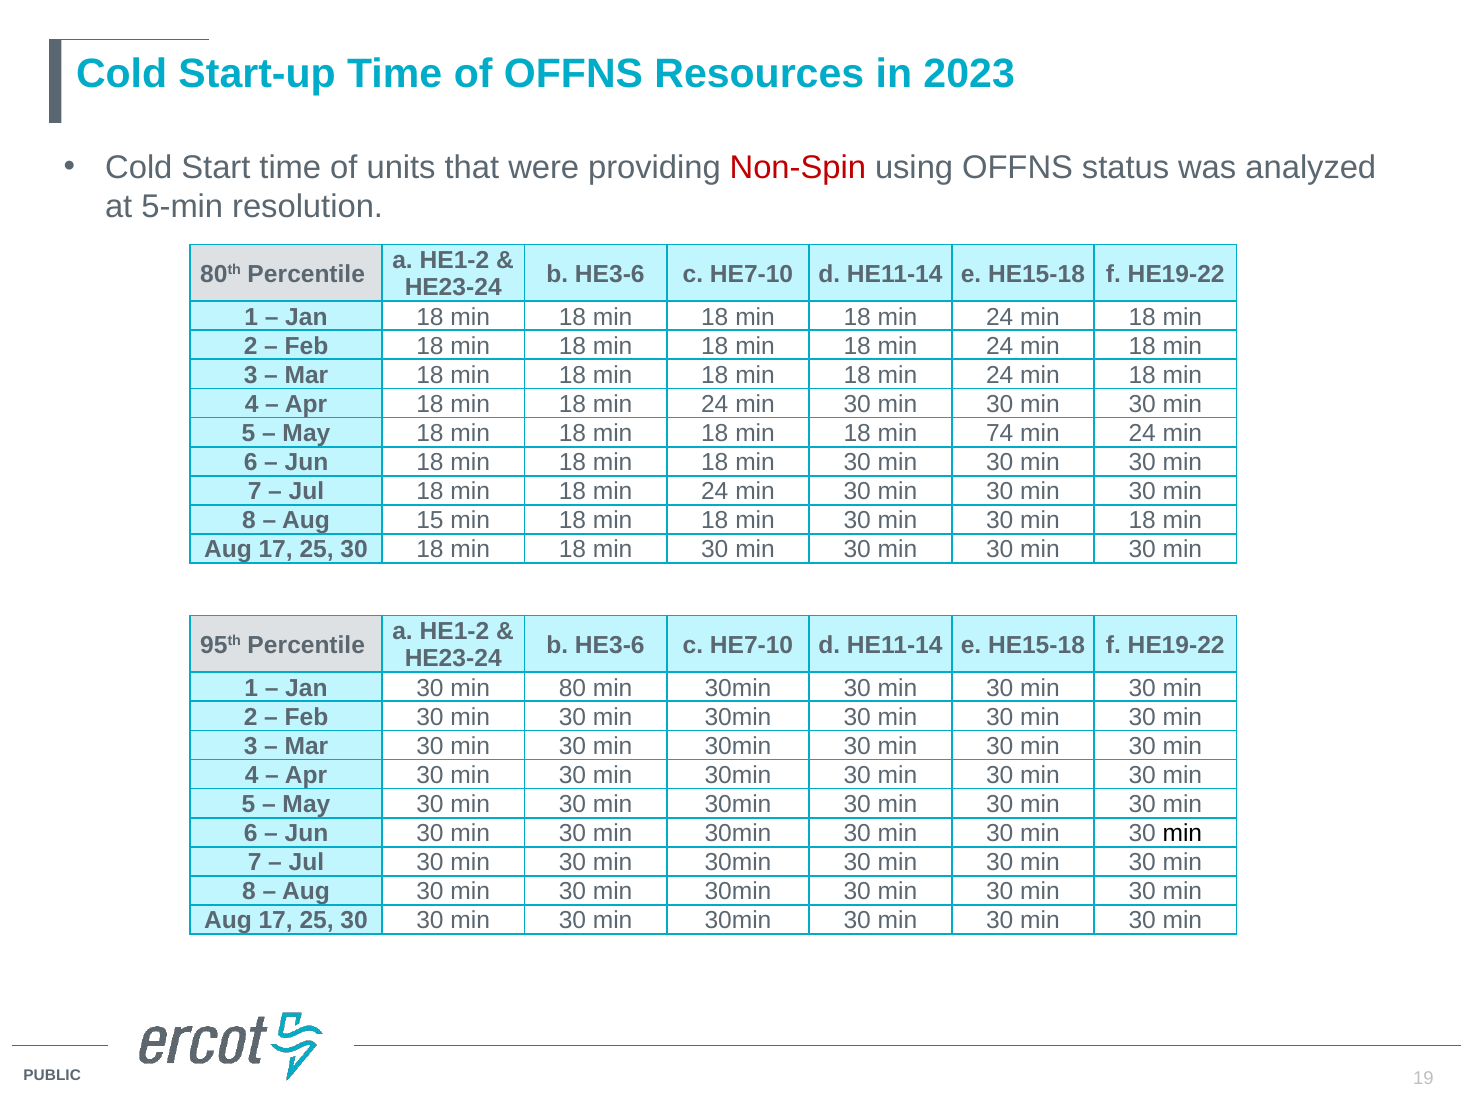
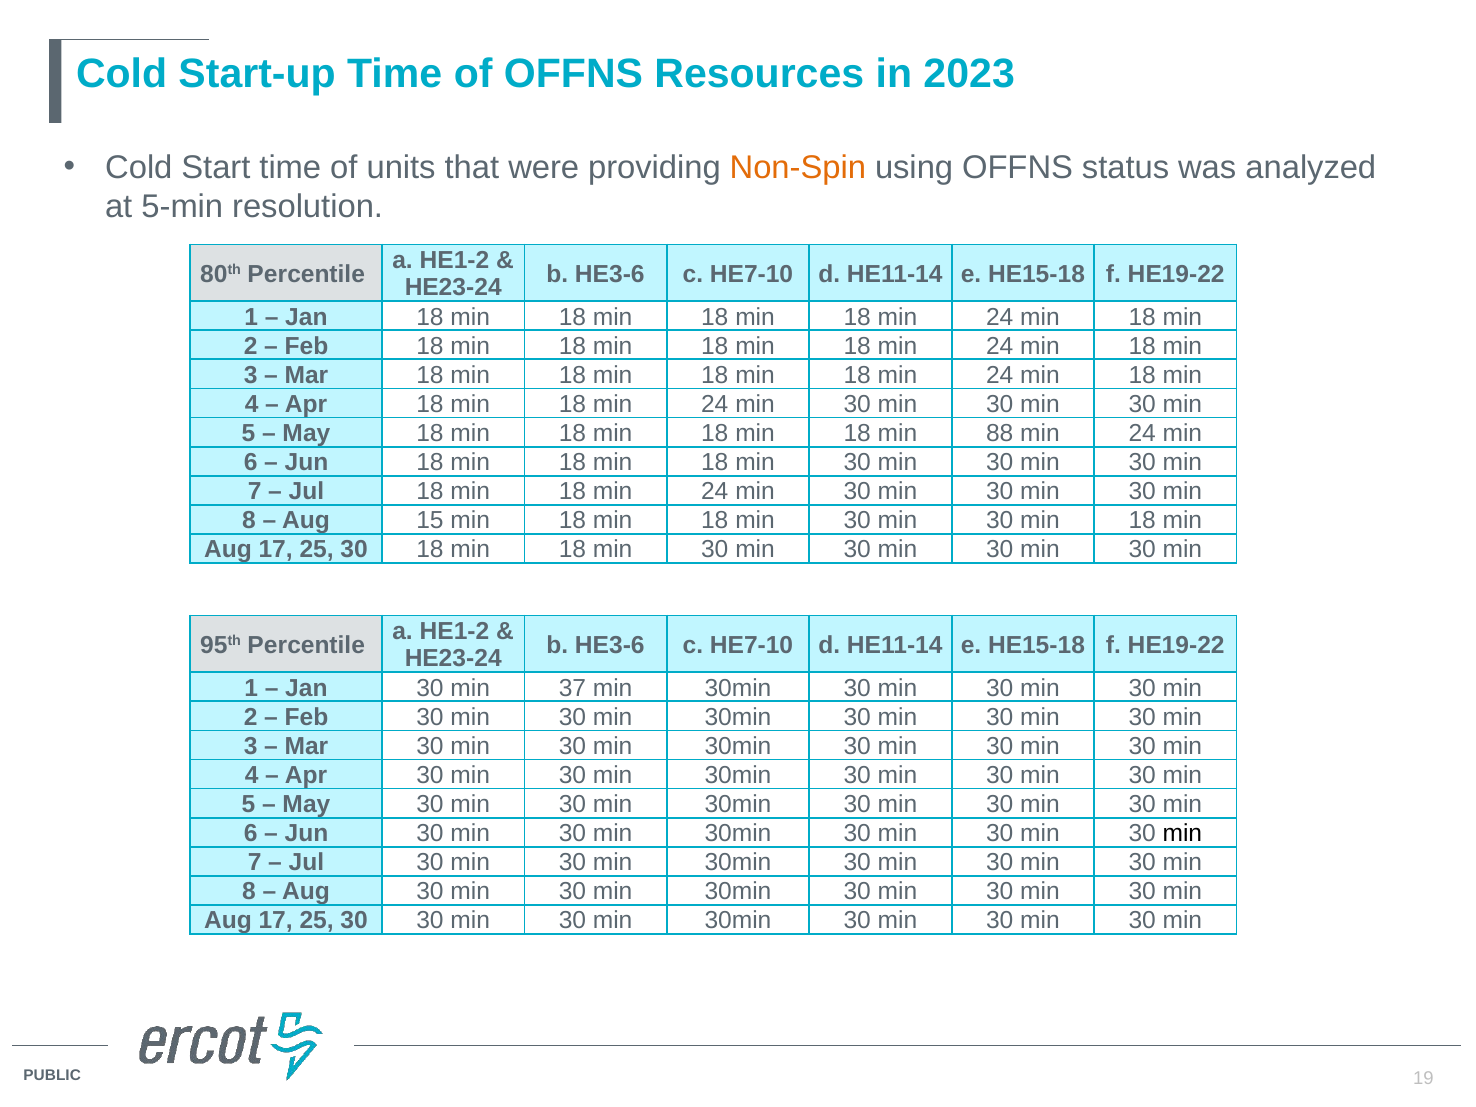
Non-Spin colour: red -> orange
74: 74 -> 88
80: 80 -> 37
